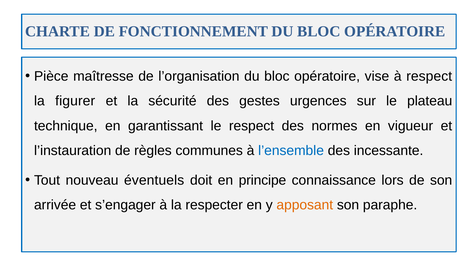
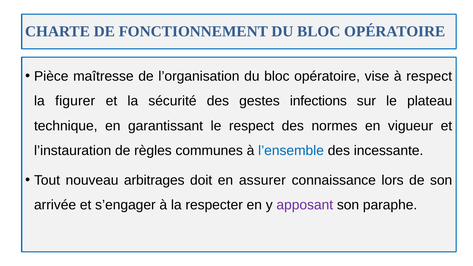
urgences: urgences -> infections
éventuels: éventuels -> arbitrages
principe: principe -> assurer
apposant colour: orange -> purple
